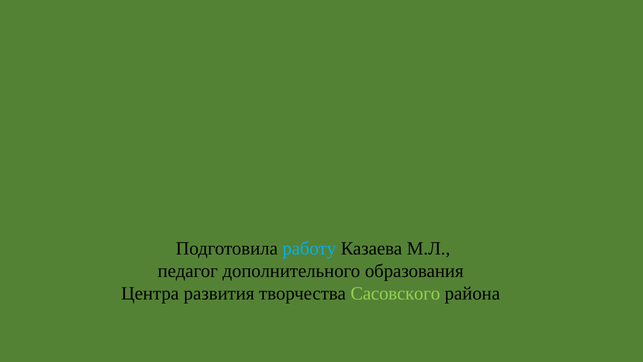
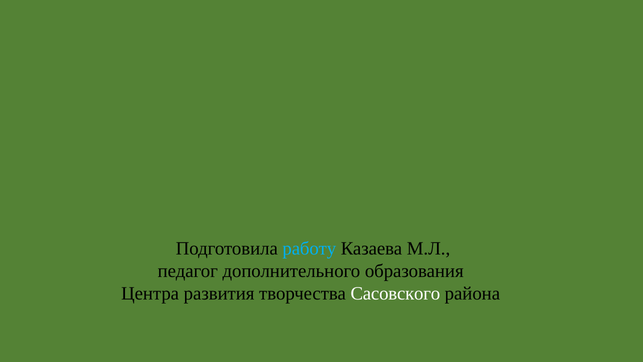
Сасовского colour: light green -> white
